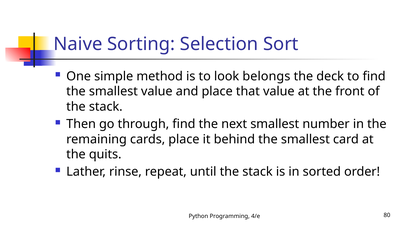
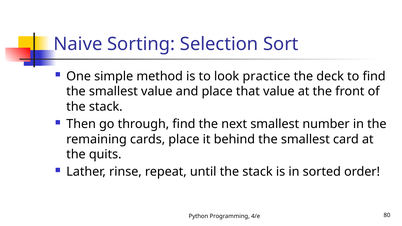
belongs: belongs -> practice
